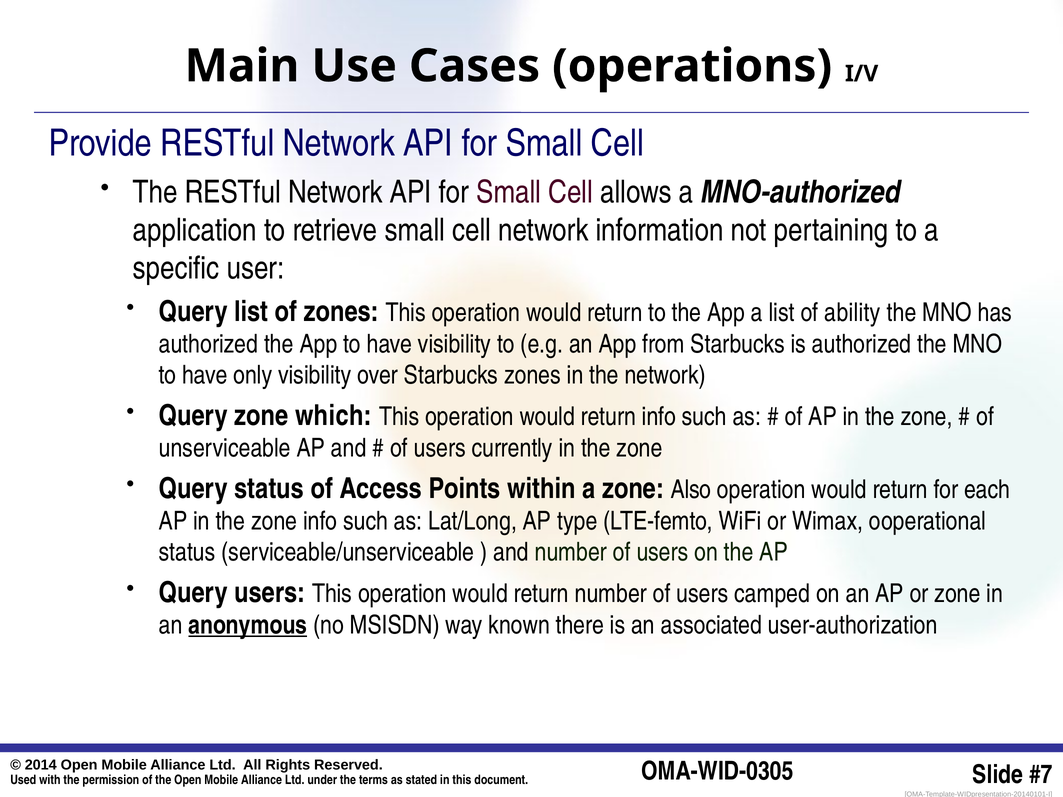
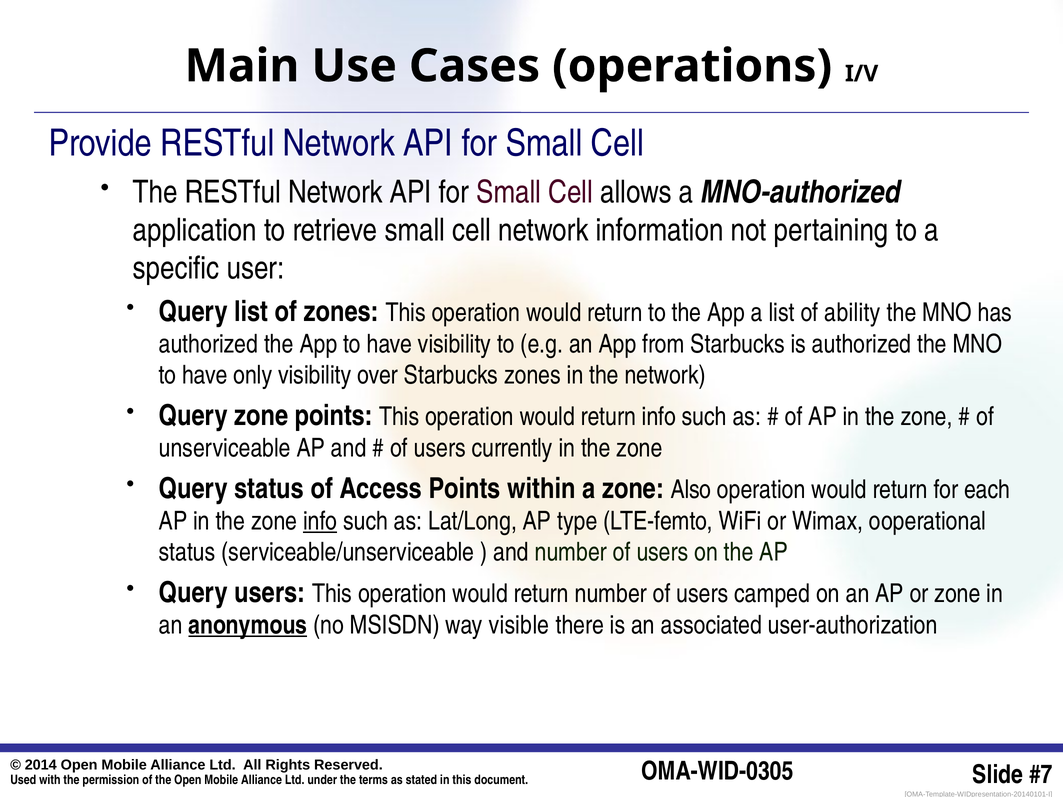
zone which: which -> points
info at (320, 521) underline: none -> present
known: known -> visible
